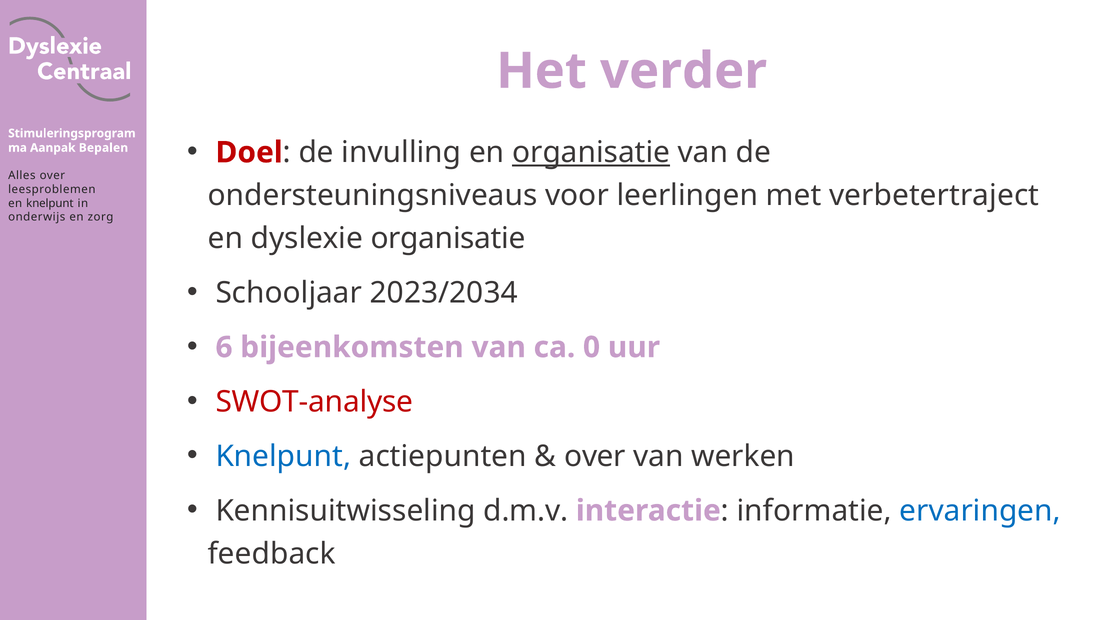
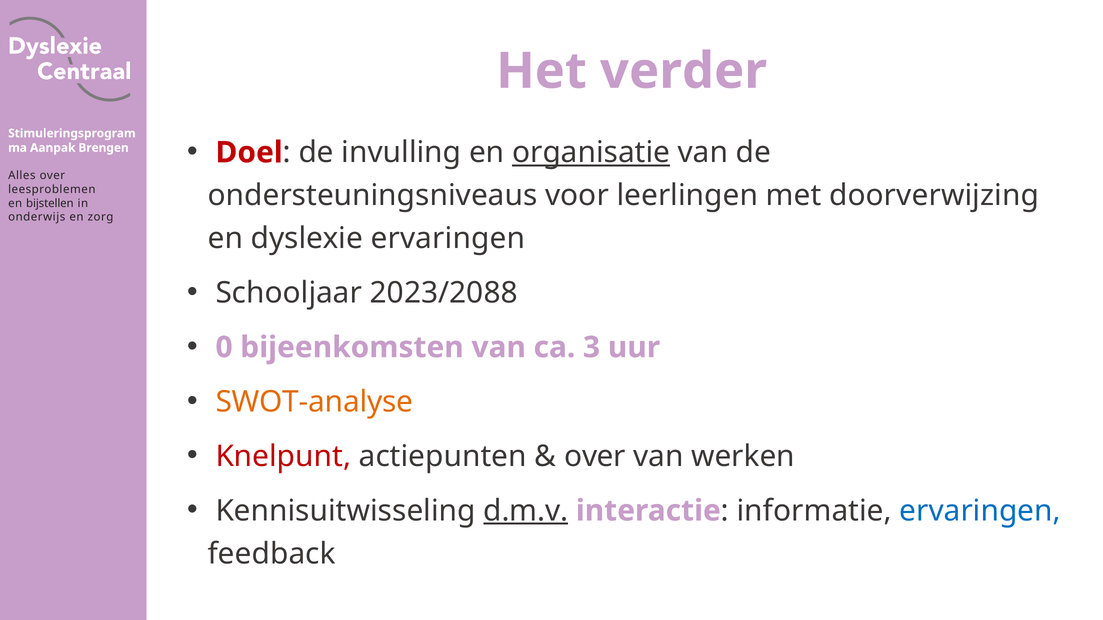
Bepalen: Bepalen -> Brengen
verbetertraject: verbetertraject -> doorverwijzing
en knelpunt: knelpunt -> bijstellen
dyslexie organisatie: organisatie -> ervaringen
2023/2034: 2023/2034 -> 2023/2088
6: 6 -> 0
0: 0 -> 3
SWOT-analyse colour: red -> orange
Knelpunt at (283, 457) colour: blue -> red
d.m.v underline: none -> present
